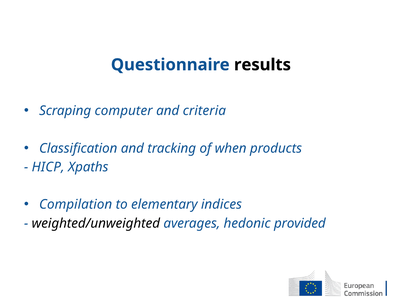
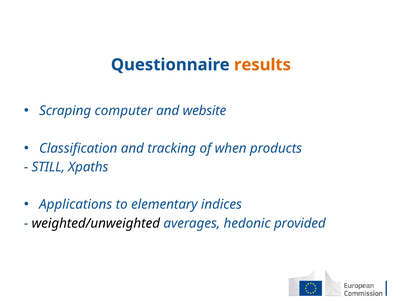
results colour: black -> orange
criteria: criteria -> website
HICP: HICP -> STILL
Compilation: Compilation -> Applications
